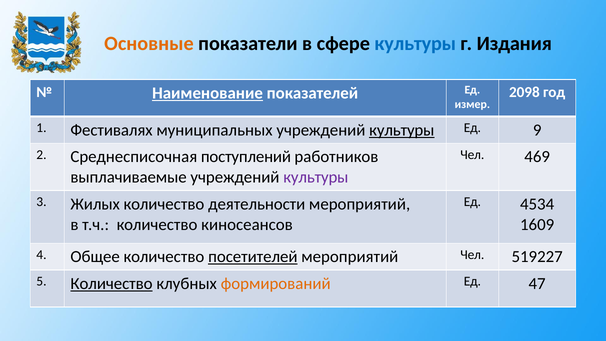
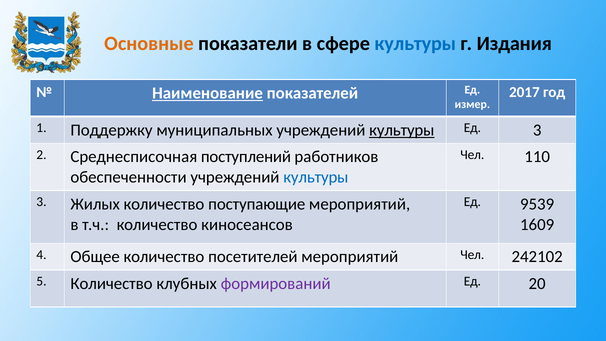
2098: 2098 -> 2017
Фестивалях: Фестивалях -> Поддержку
Ед 9: 9 -> 3
469: 469 -> 110
выплачиваемые: выплачиваемые -> обеспеченности
культуры at (316, 177) colour: purple -> blue
деятельности: деятельности -> поступающие
4534: 4534 -> 9539
посетителей underline: present -> none
519227: 519227 -> 242102
Количество at (112, 284) underline: present -> none
формирований colour: orange -> purple
47: 47 -> 20
